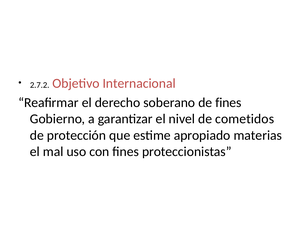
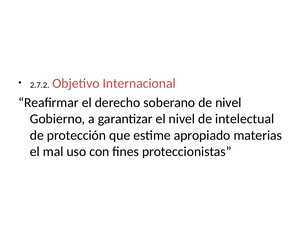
de fines: fines -> nivel
cometidos: cometidos -> intelectual
